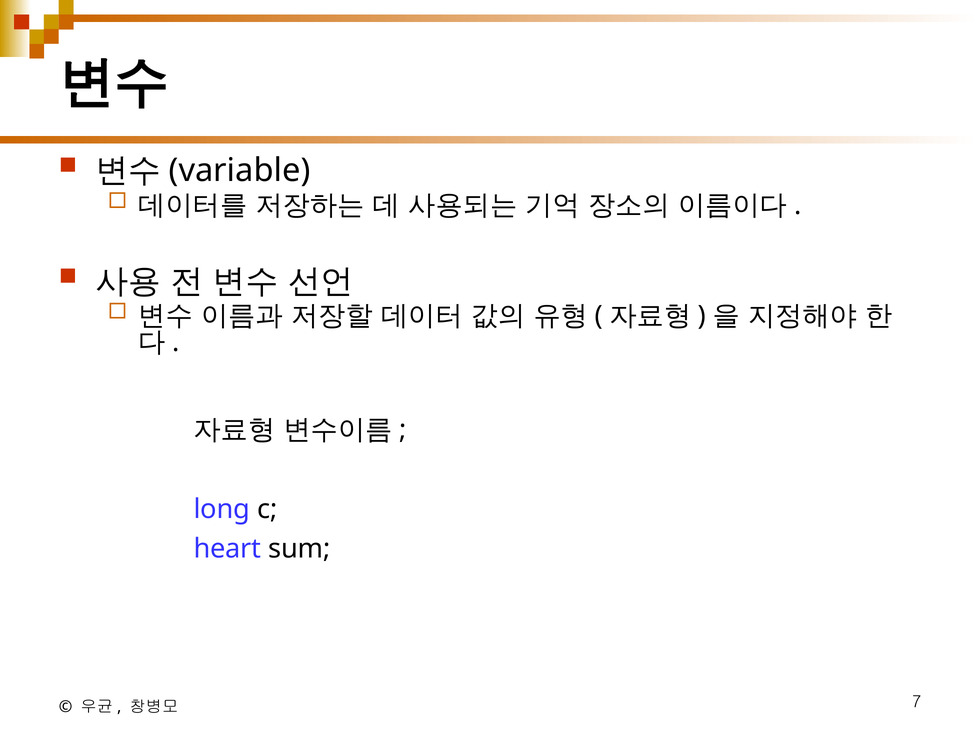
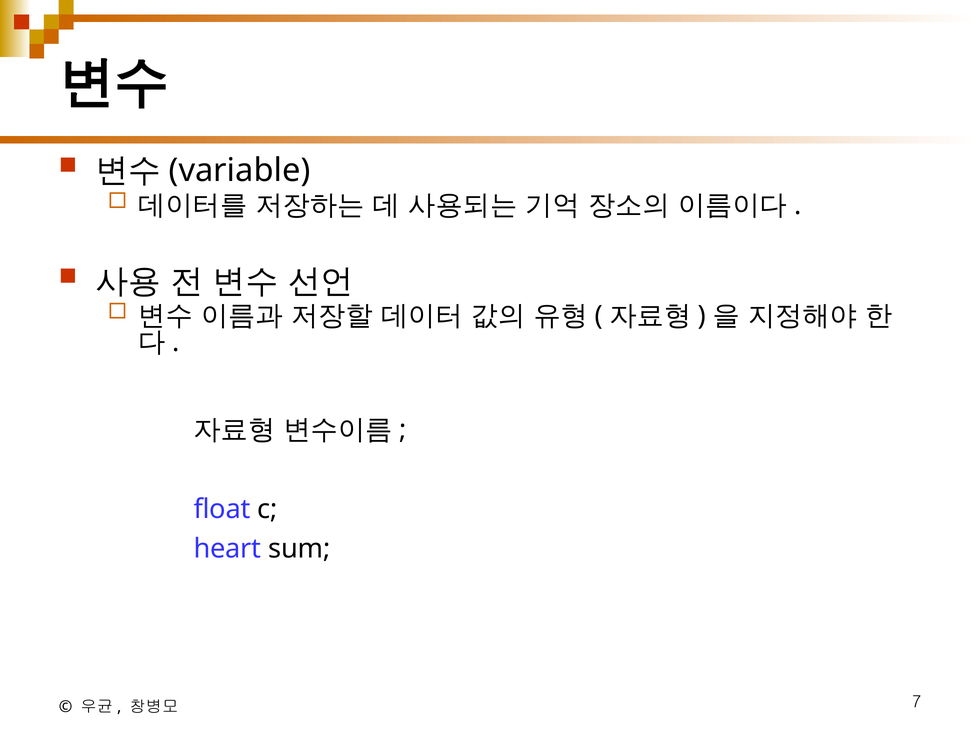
long: long -> float
